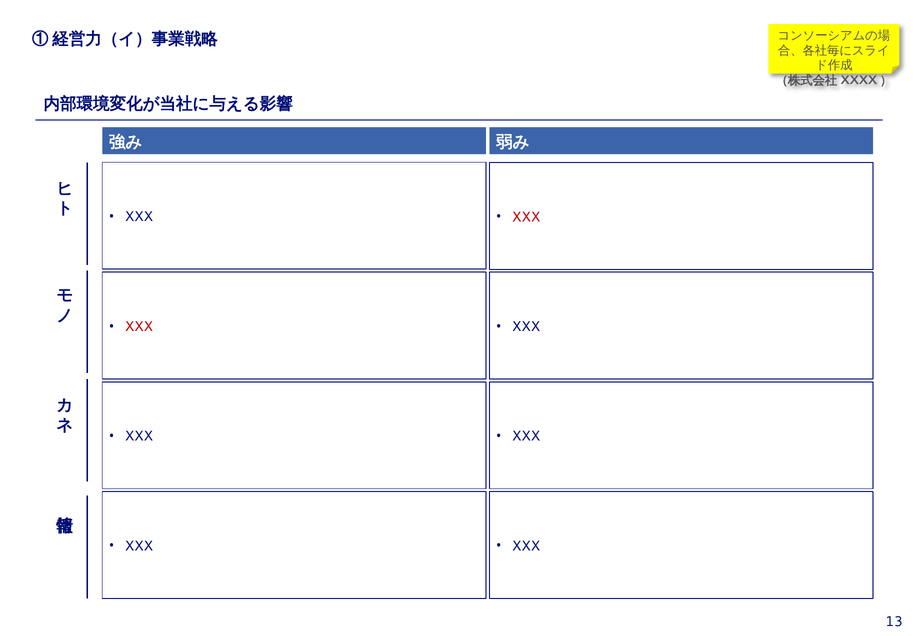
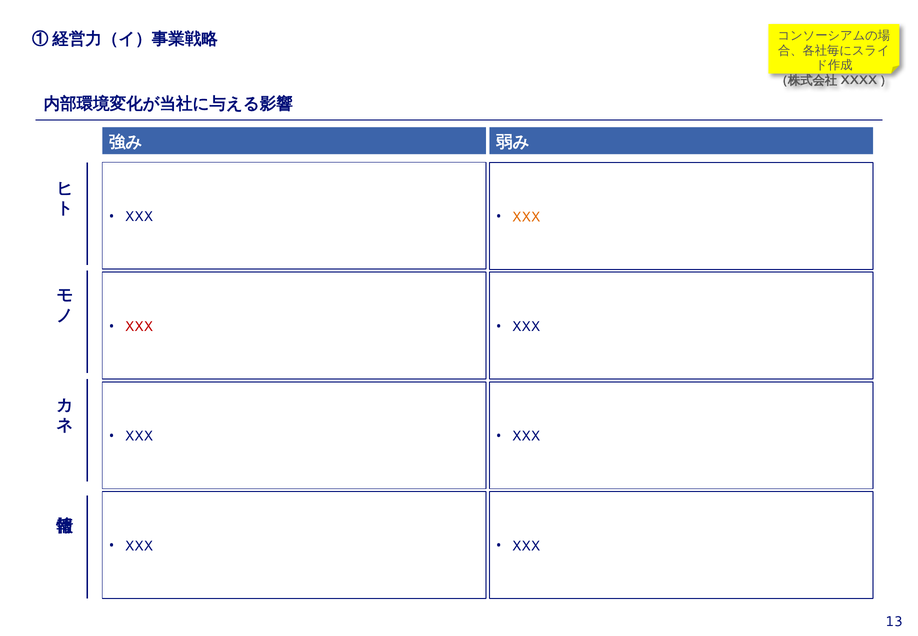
XXX at (526, 217) colour: red -> orange
